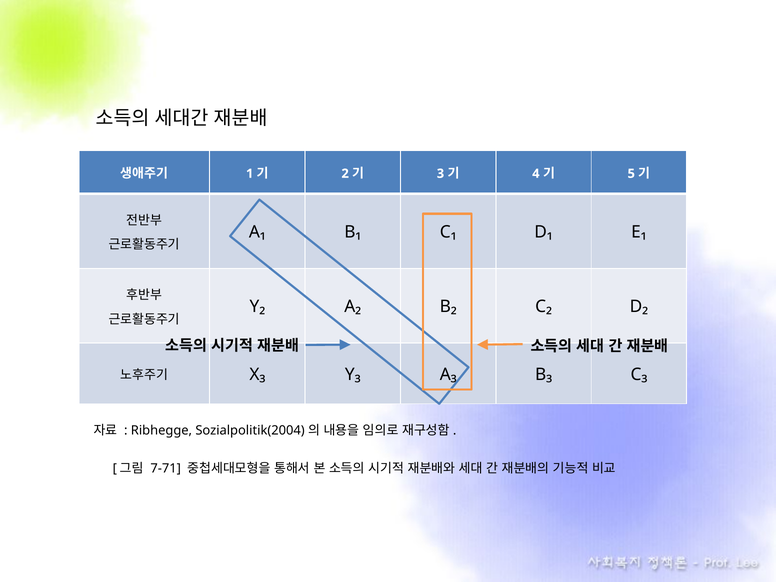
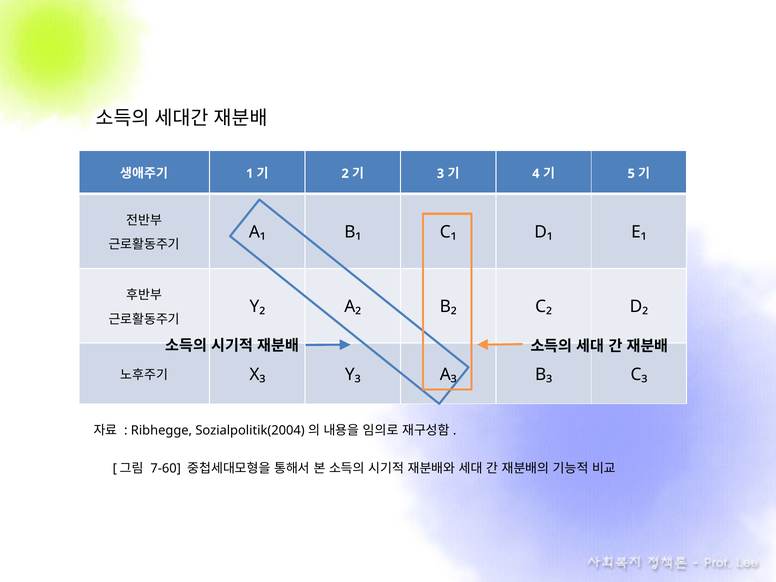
7-71: 7-71 -> 7-60
